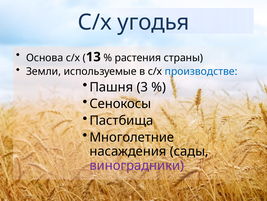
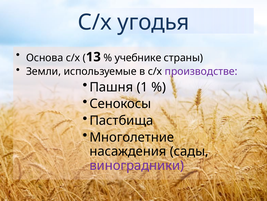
растения: растения -> учебнике
производстве colour: blue -> purple
3: 3 -> 1
